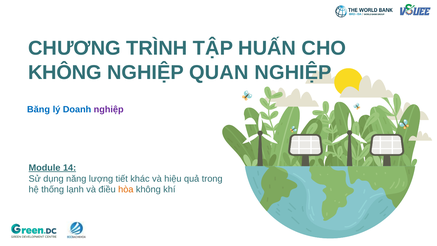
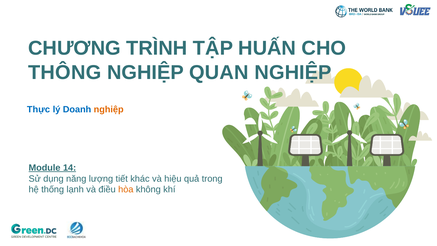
KHÔNG at (65, 72): KHÔNG -> THÔNG
Băng: Băng -> Thực
nghiệp at (109, 109) colour: purple -> orange
